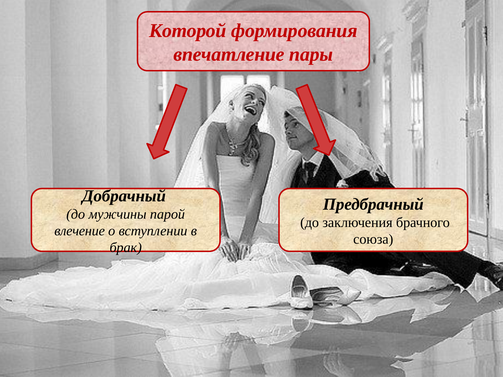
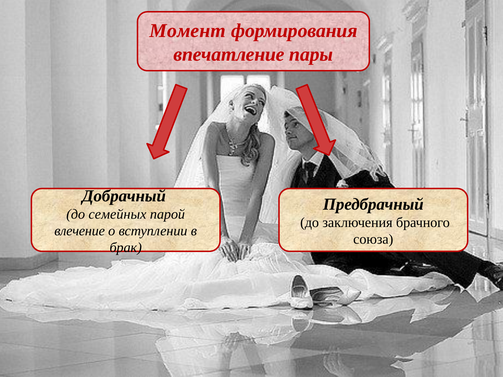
Которой: Которой -> Момент
мужчины: мужчины -> семейных
